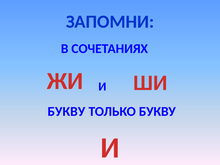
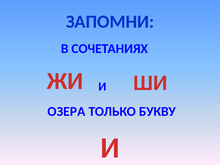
БУКВУ at (66, 111): БУКВУ -> ОЗЕРА
